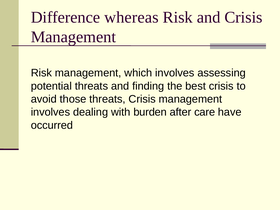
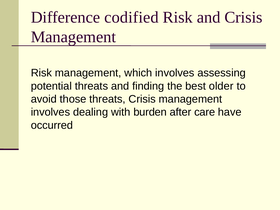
whereas: whereas -> codified
best crisis: crisis -> older
